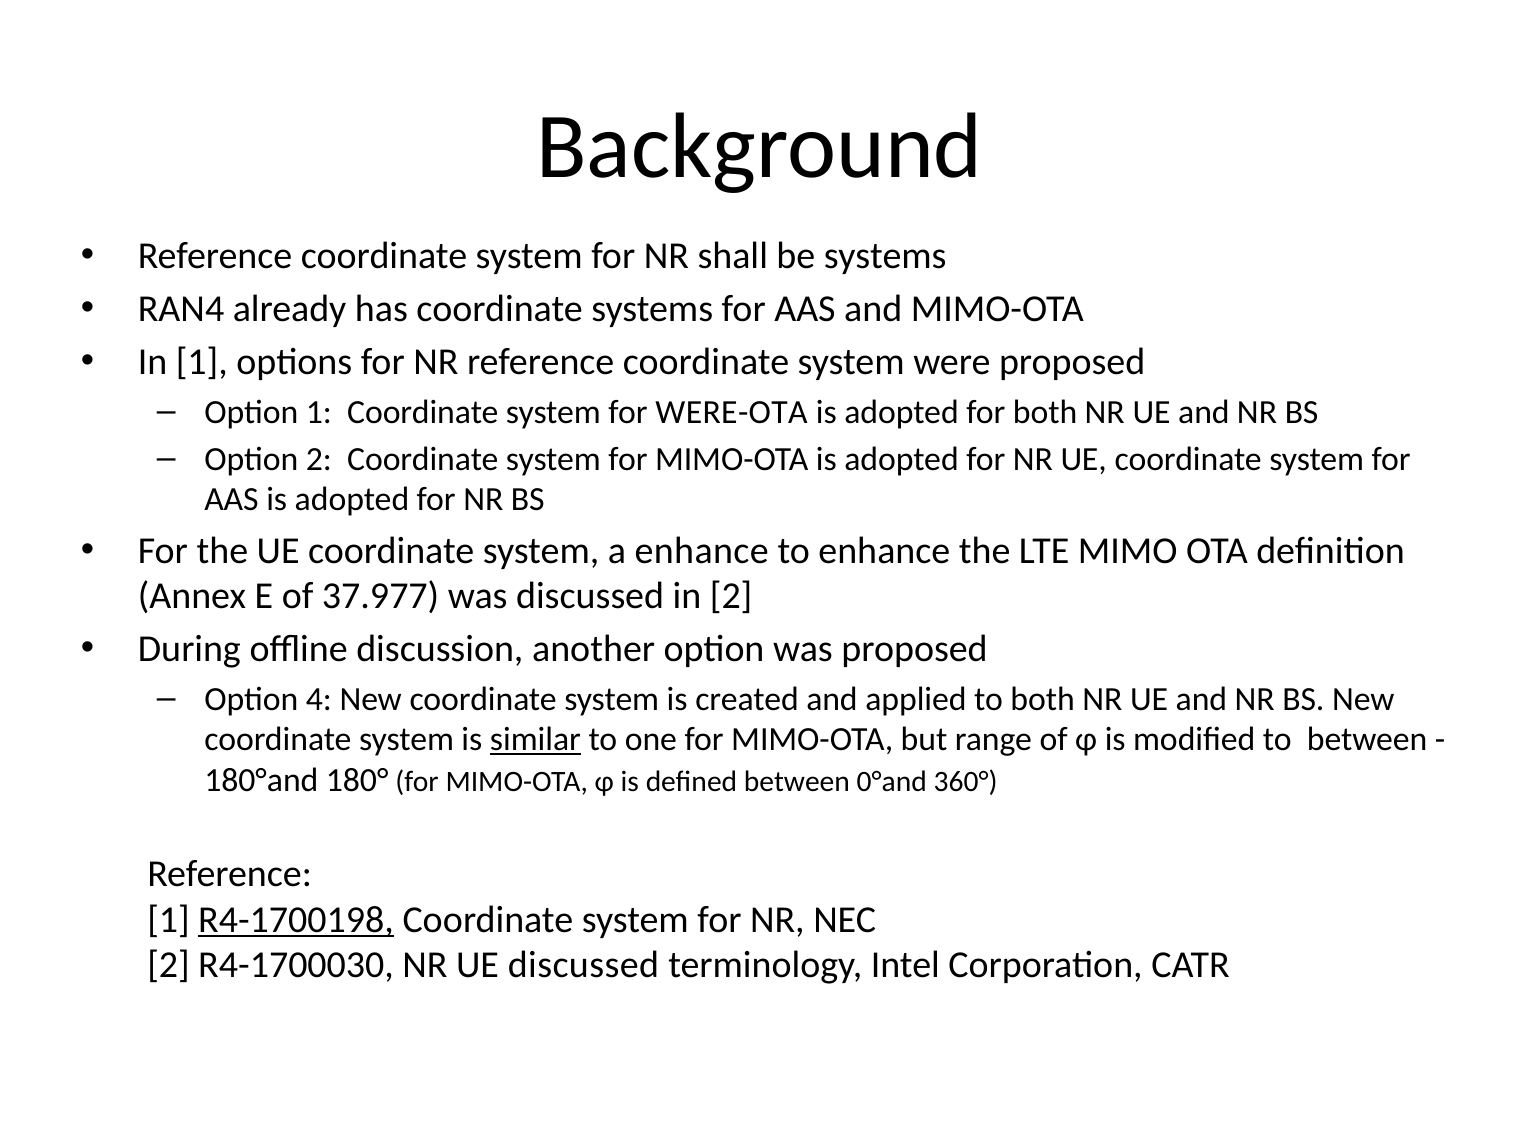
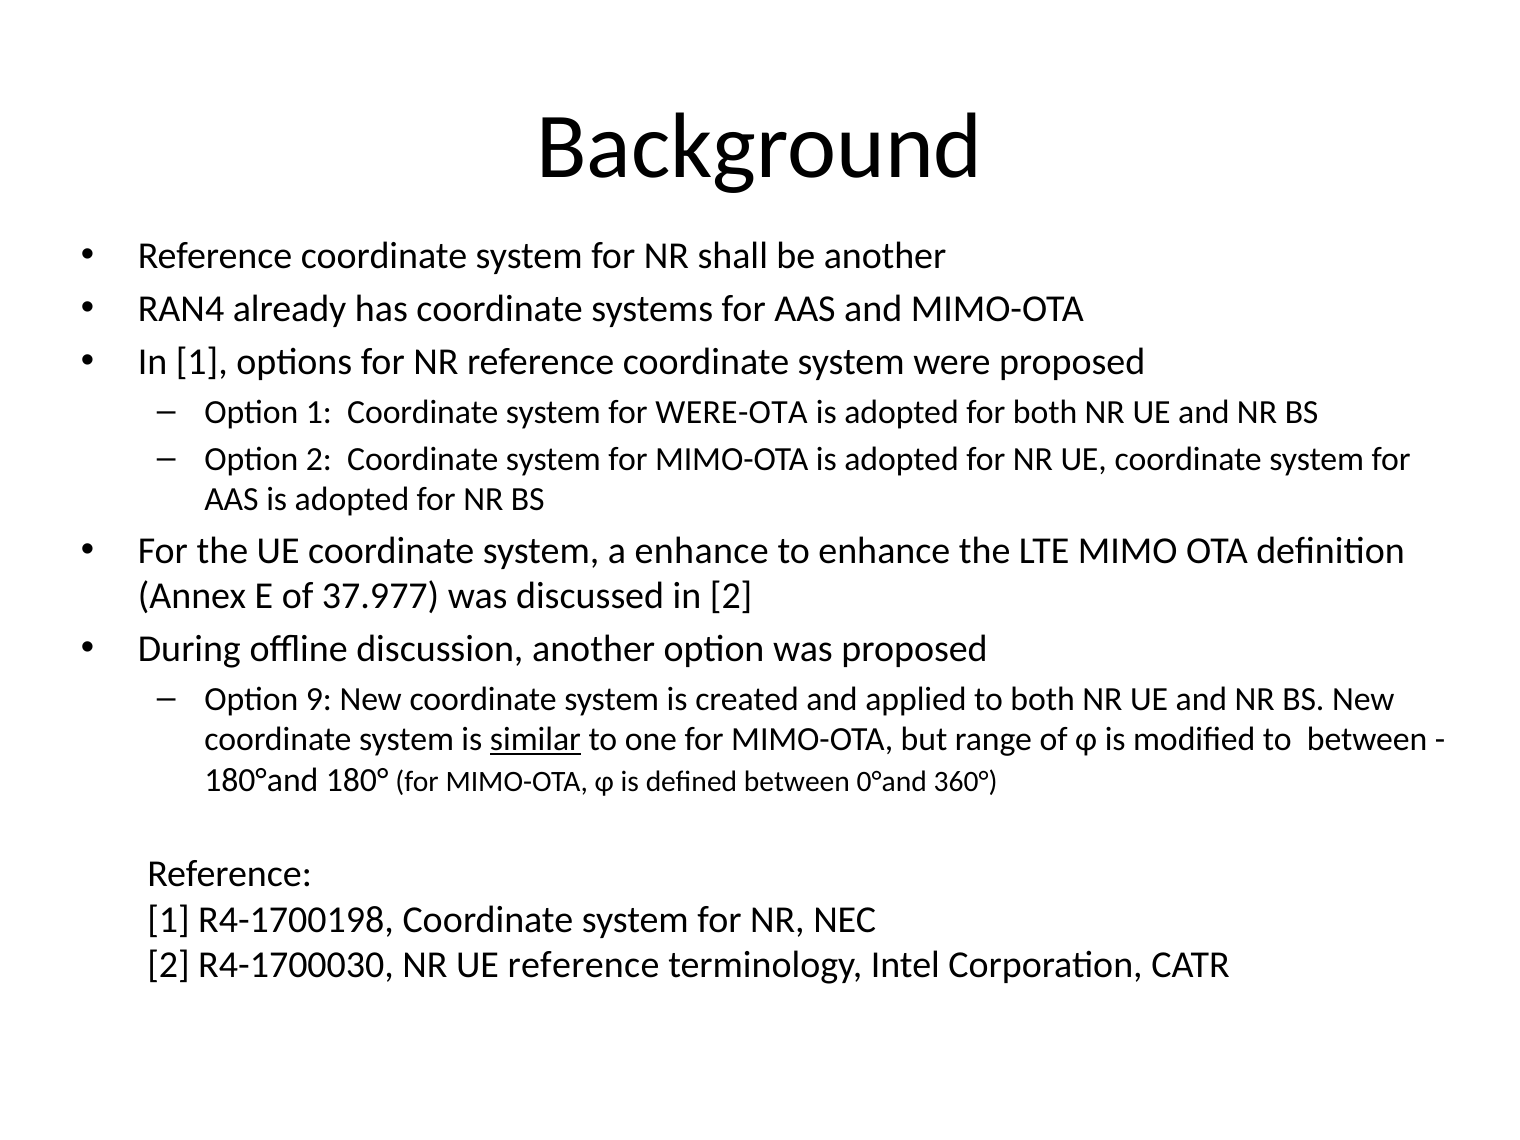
be systems: systems -> another
4: 4 -> 9
R4-1700198 underline: present -> none
UE discussed: discussed -> reference
